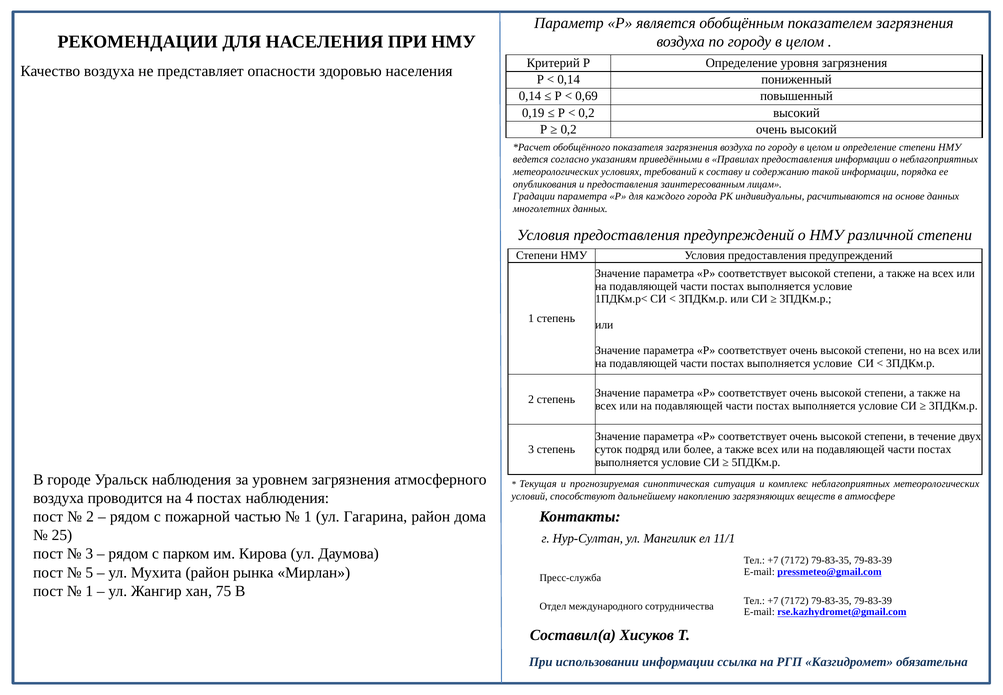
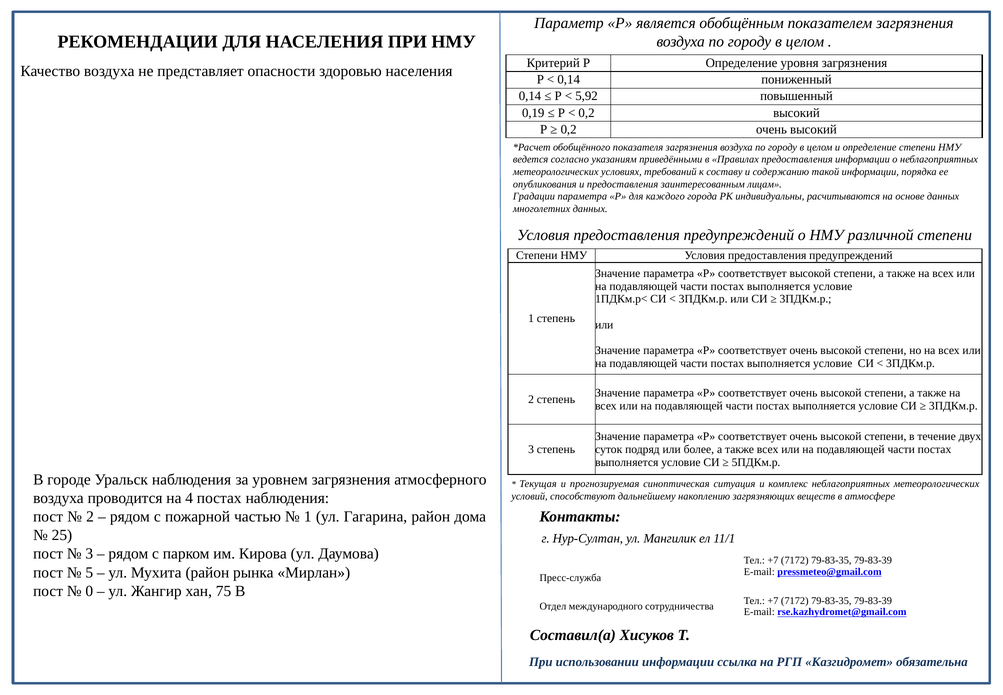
0,69: 0,69 -> 5,92
1 at (89, 590): 1 -> 0
